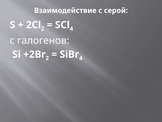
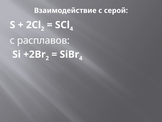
галогенов: галогенов -> расплавов
